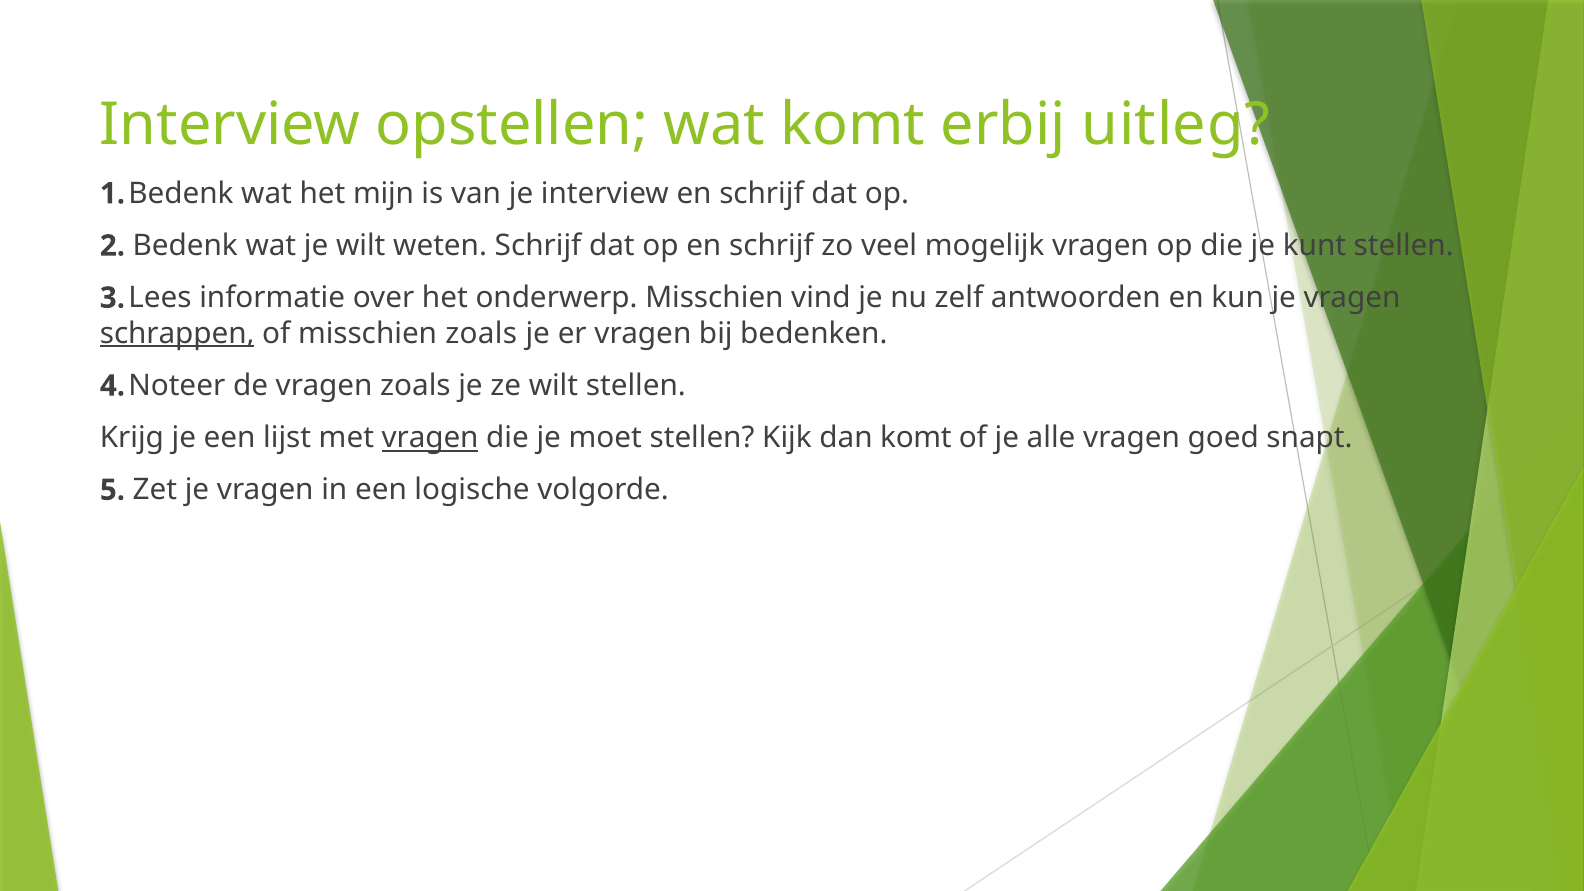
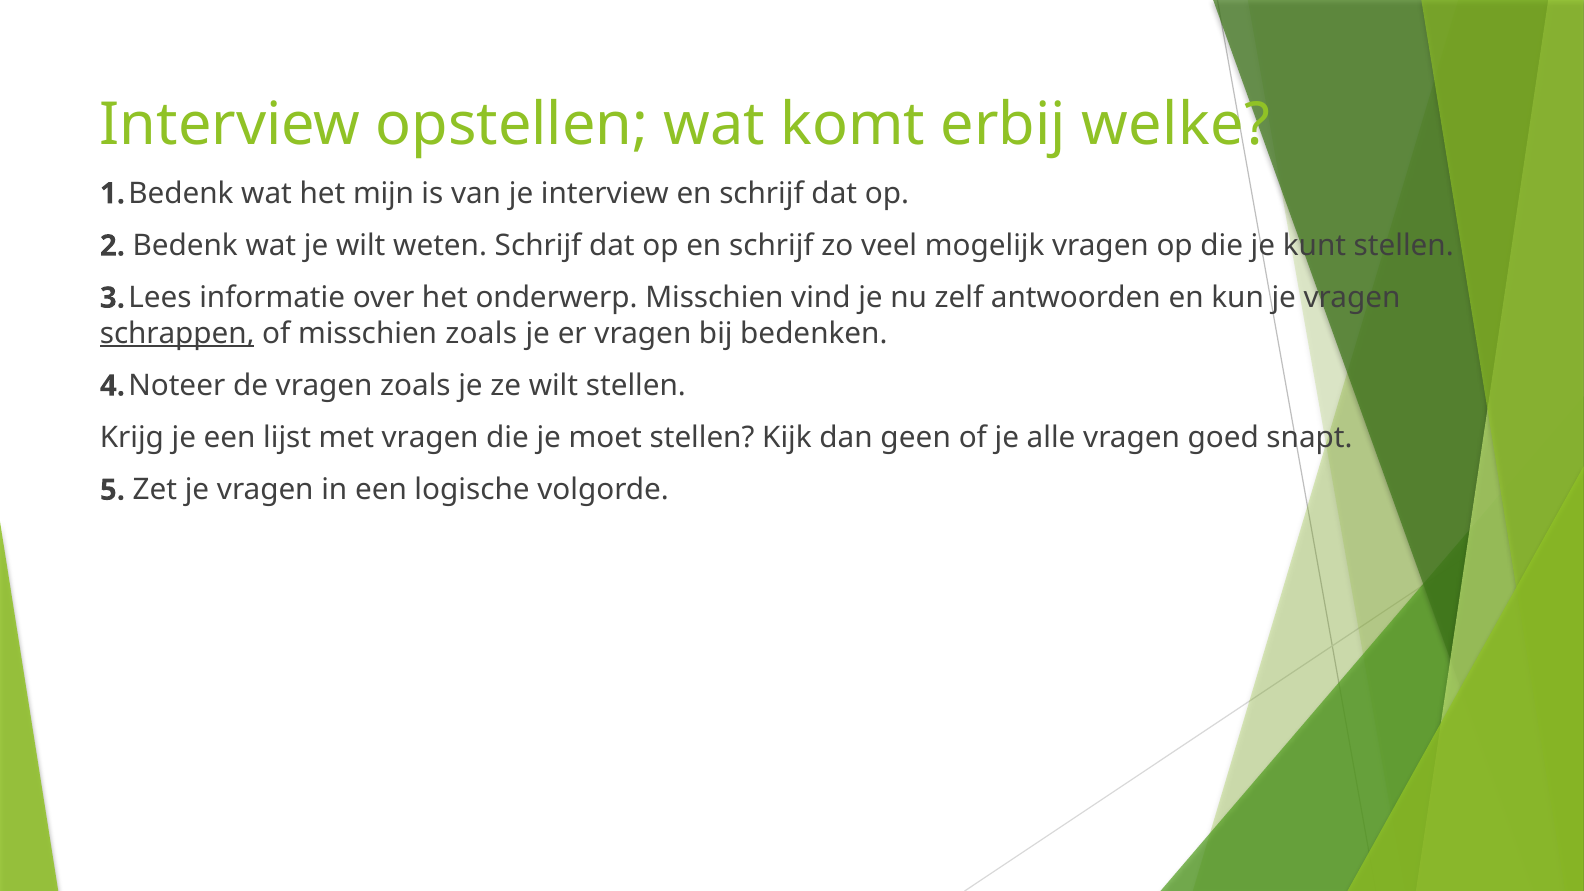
uitleg: uitleg -> welke
vragen at (430, 438) underline: present -> none
dan komt: komt -> geen
